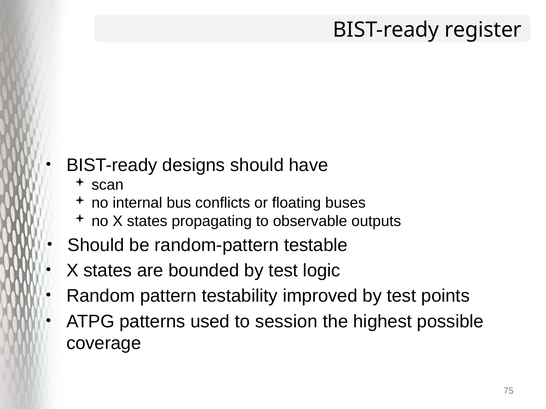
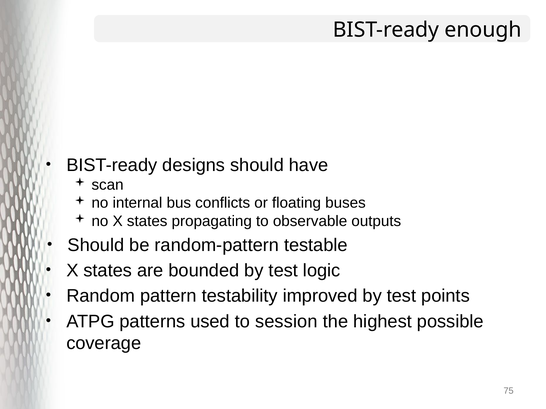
register: register -> enough
